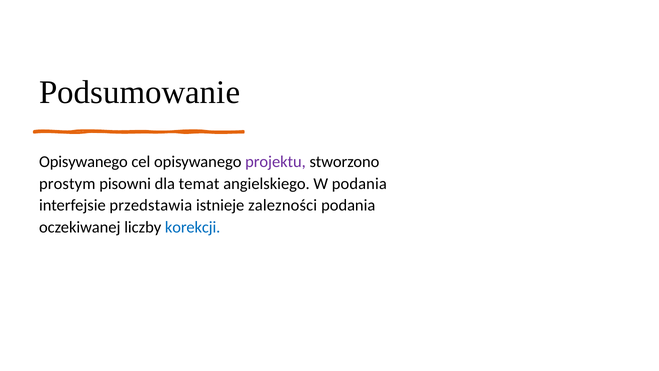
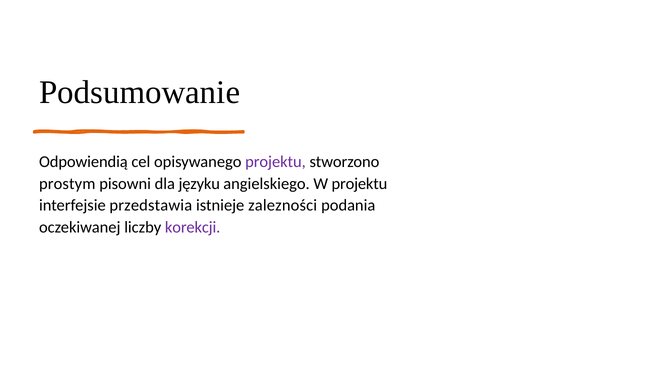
Opisywanego at (83, 162): Opisywanego -> Odpowiendią
temat: temat -> języku
W podania: podania -> projektu
korekcji colour: blue -> purple
